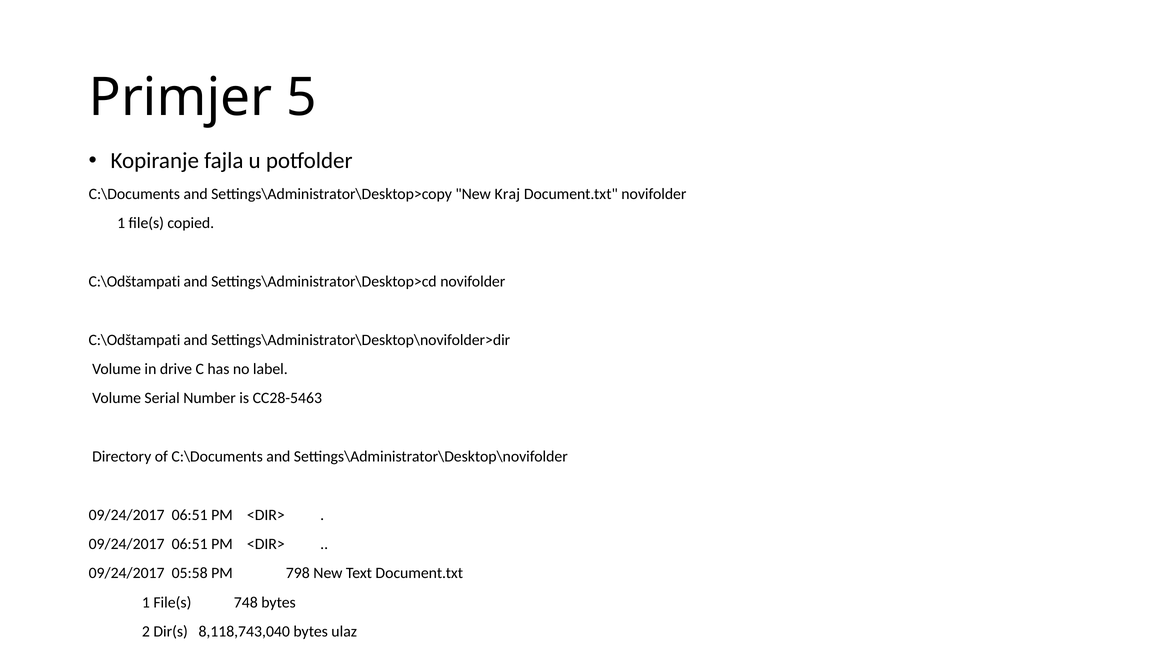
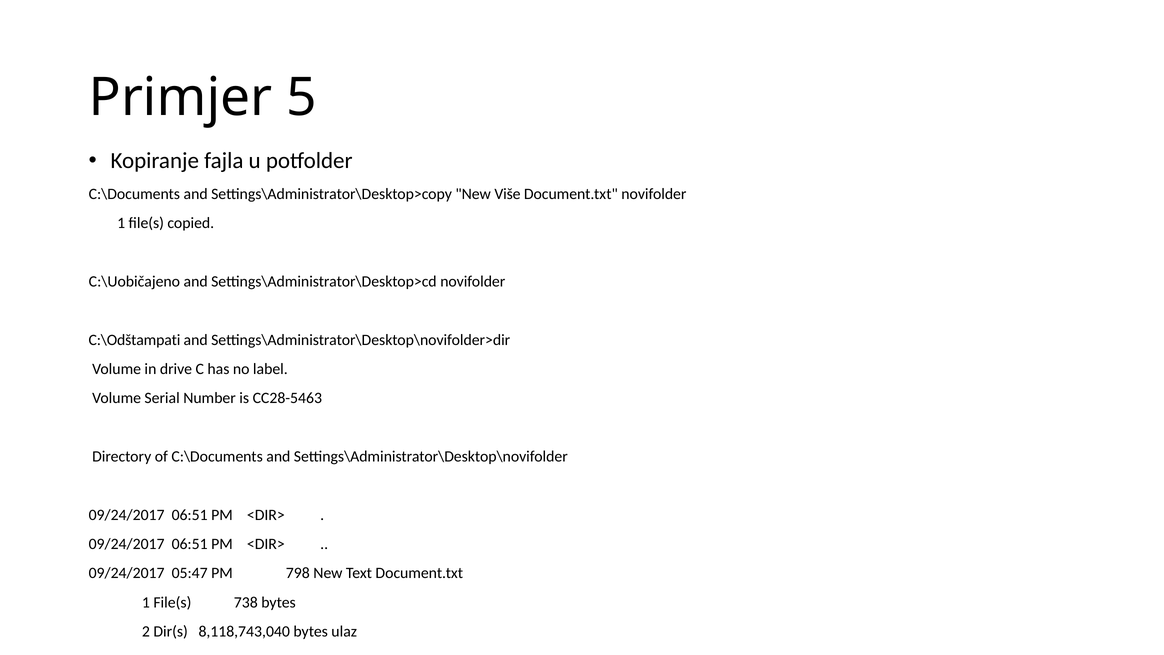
Kraj: Kraj -> Više
C:\Odštampati at (134, 281): C:\Odštampati -> C:\Uobičajeno
05:58: 05:58 -> 05:47
748: 748 -> 738
